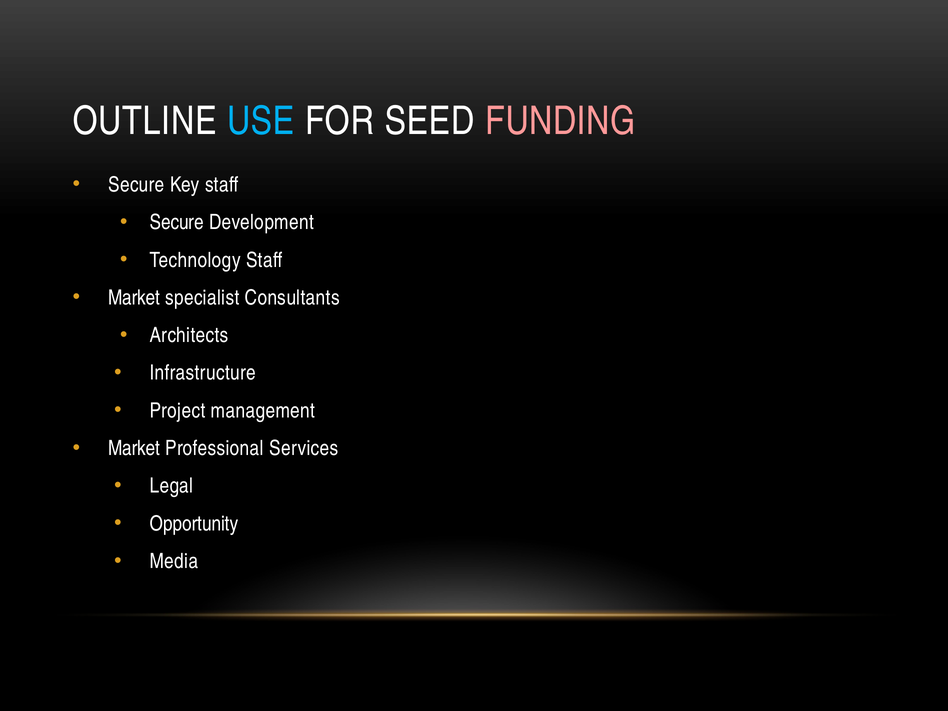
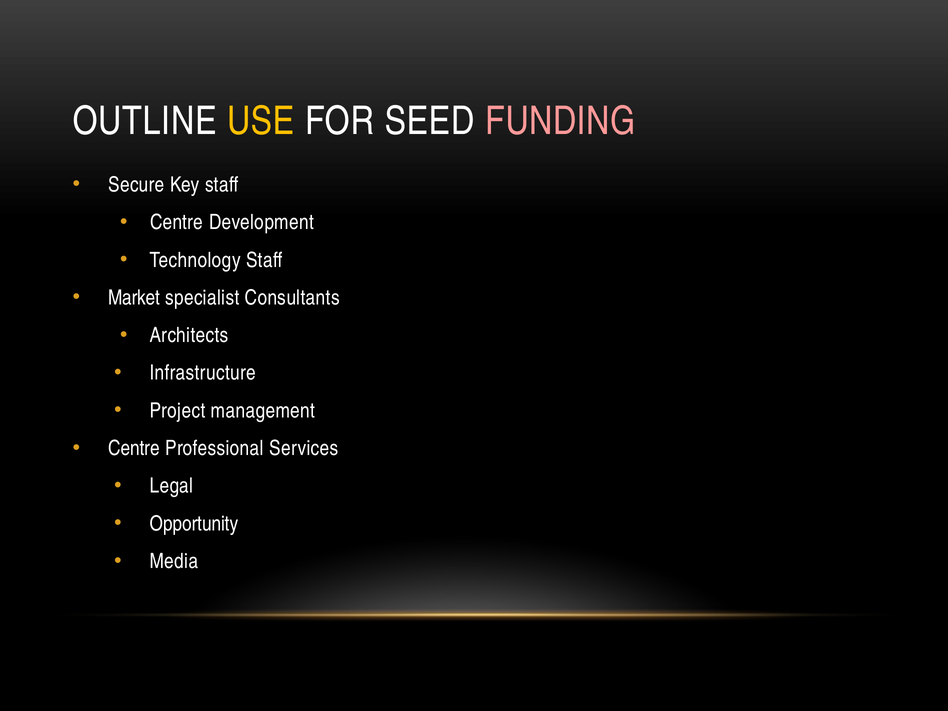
USE colour: light blue -> yellow
Secure at (177, 222): Secure -> Centre
Market at (134, 448): Market -> Centre
